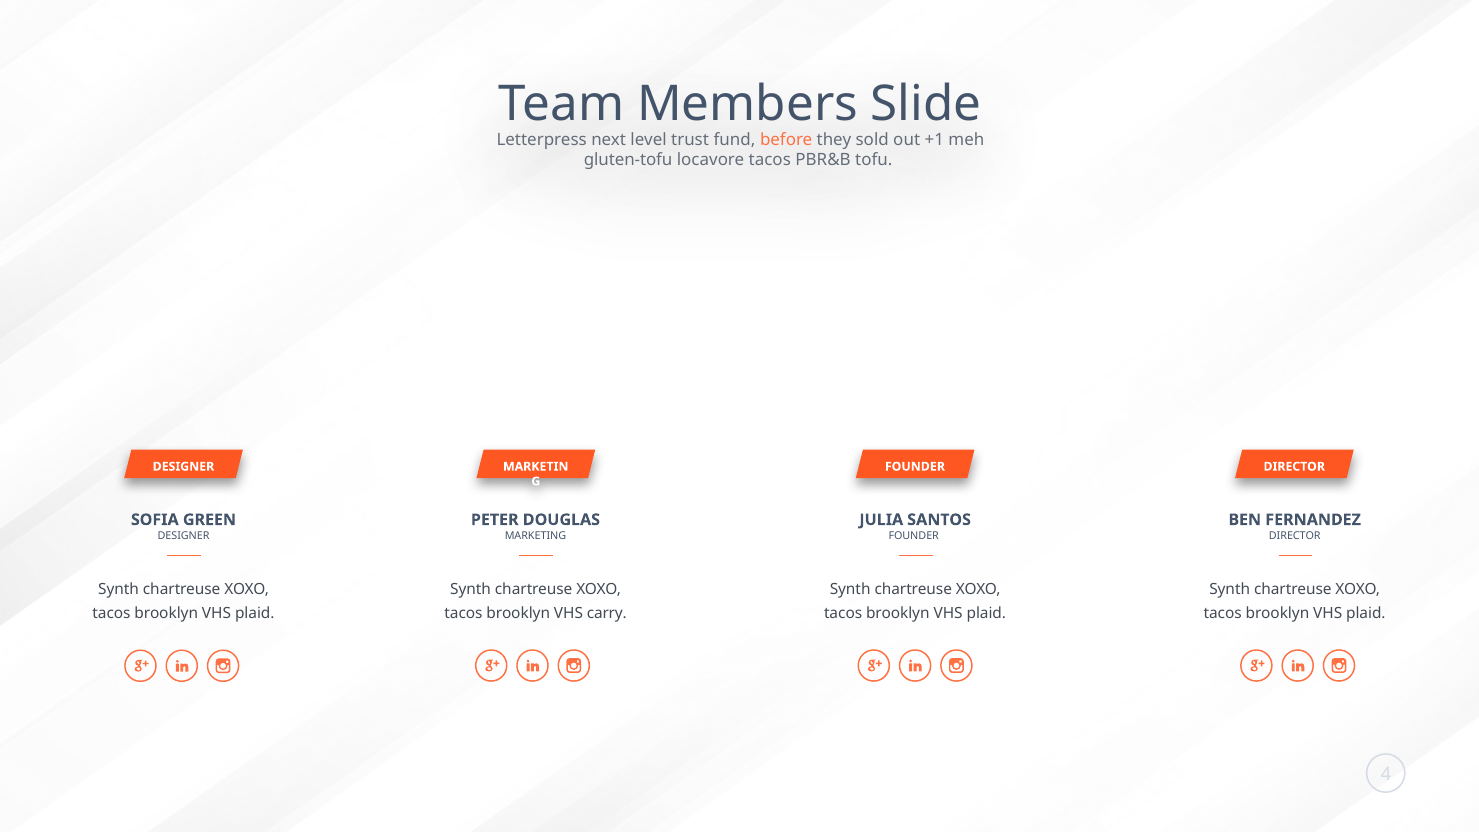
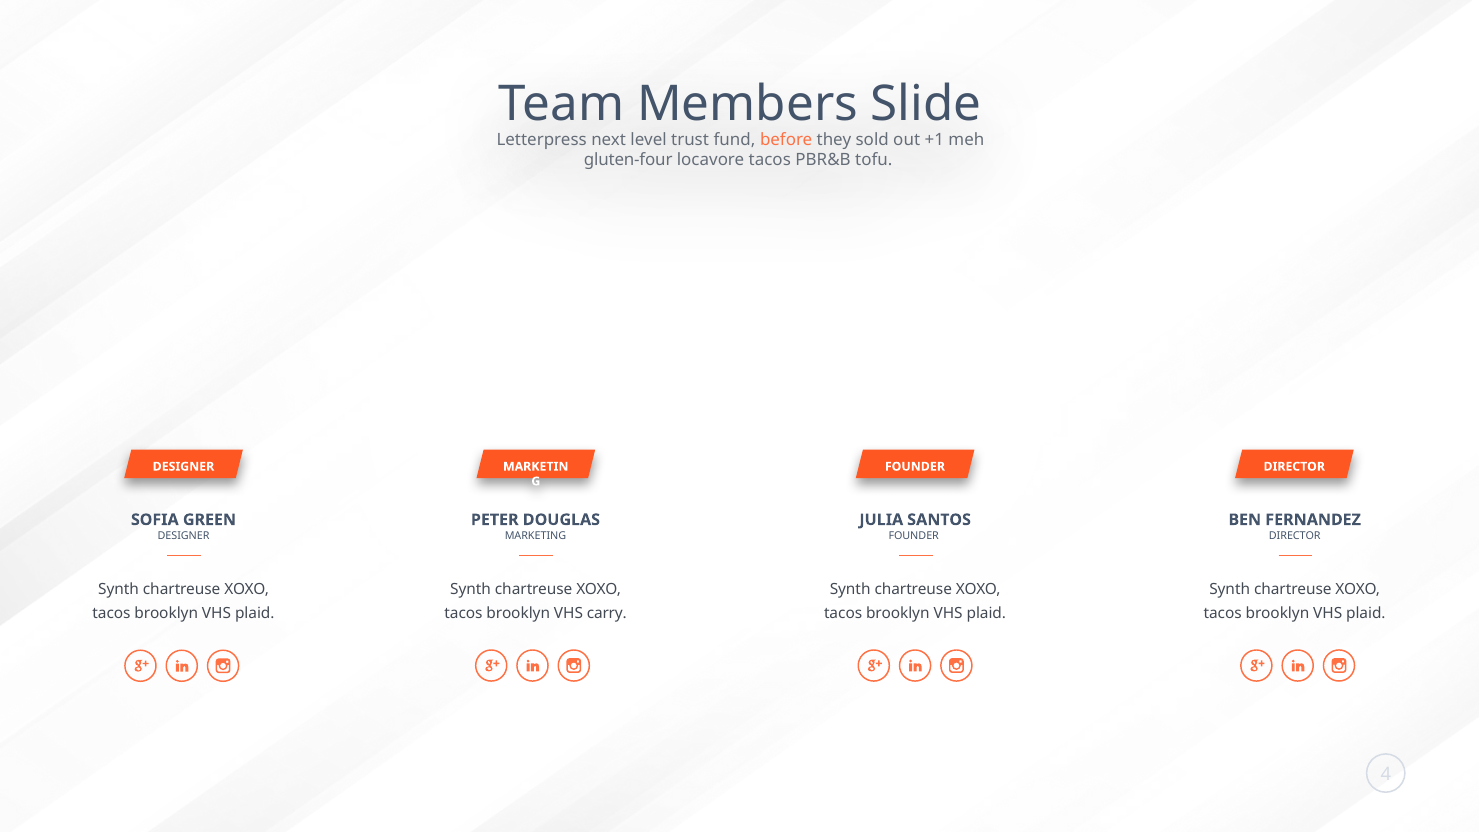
gluten-tofu: gluten-tofu -> gluten-four
